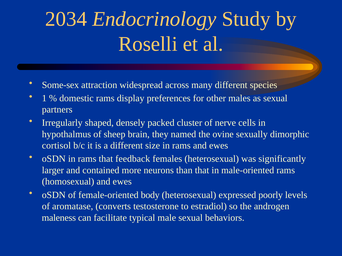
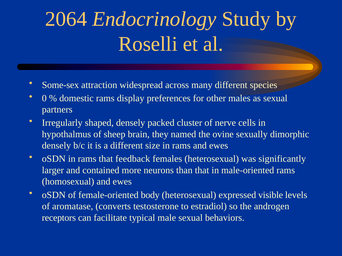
2034: 2034 -> 2064
1: 1 -> 0
cortisol at (56, 146): cortisol -> densely
poorly: poorly -> visible
maleness: maleness -> receptors
